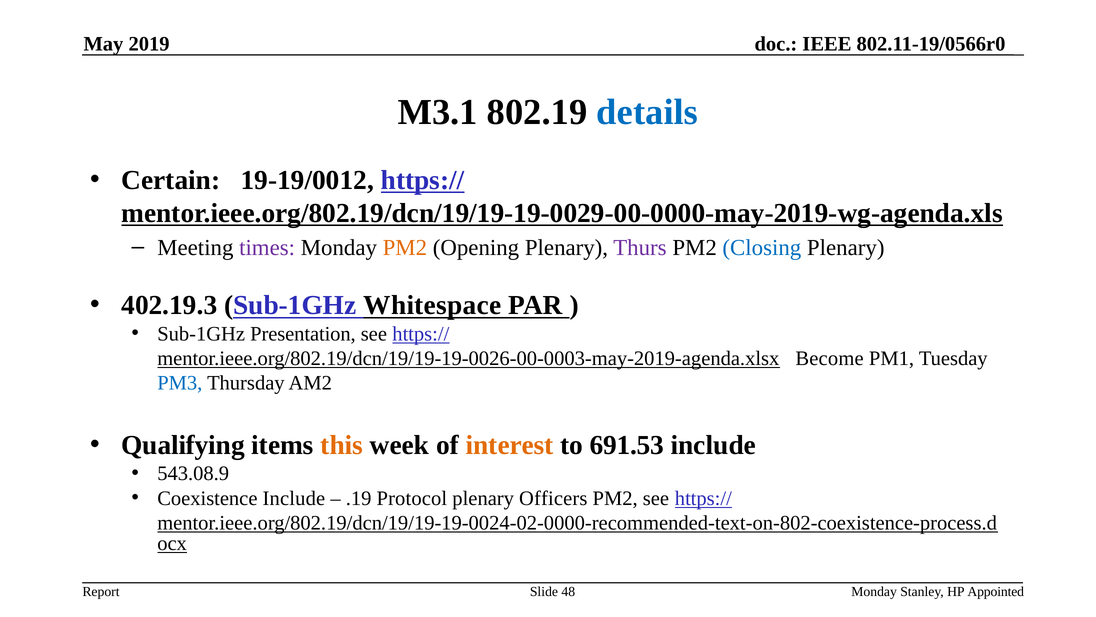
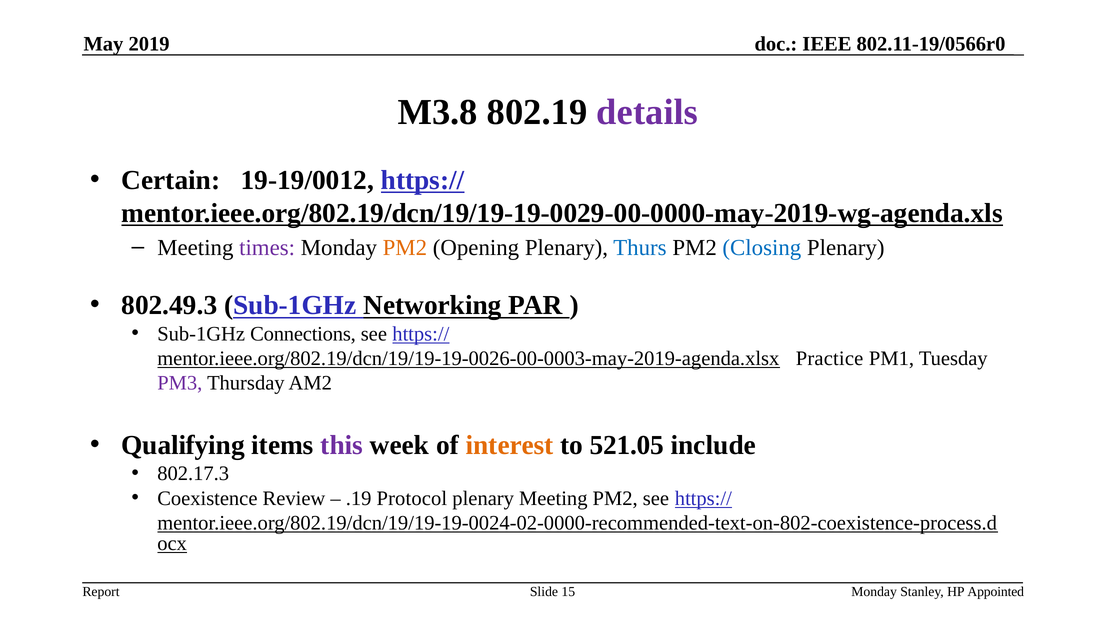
M3.1: M3.1 -> M3.8
details colour: blue -> purple
Thurs colour: purple -> blue
402.19.3: 402.19.3 -> 802.49.3
Whitespace: Whitespace -> Networking
Presentation: Presentation -> Connections
Become: Become -> Practice
PM3 colour: blue -> purple
this colour: orange -> purple
691.53: 691.53 -> 521.05
543.08.9: 543.08.9 -> 802.17.3
Coexistence Include: Include -> Review
plenary Officers: Officers -> Meeting
48: 48 -> 15
